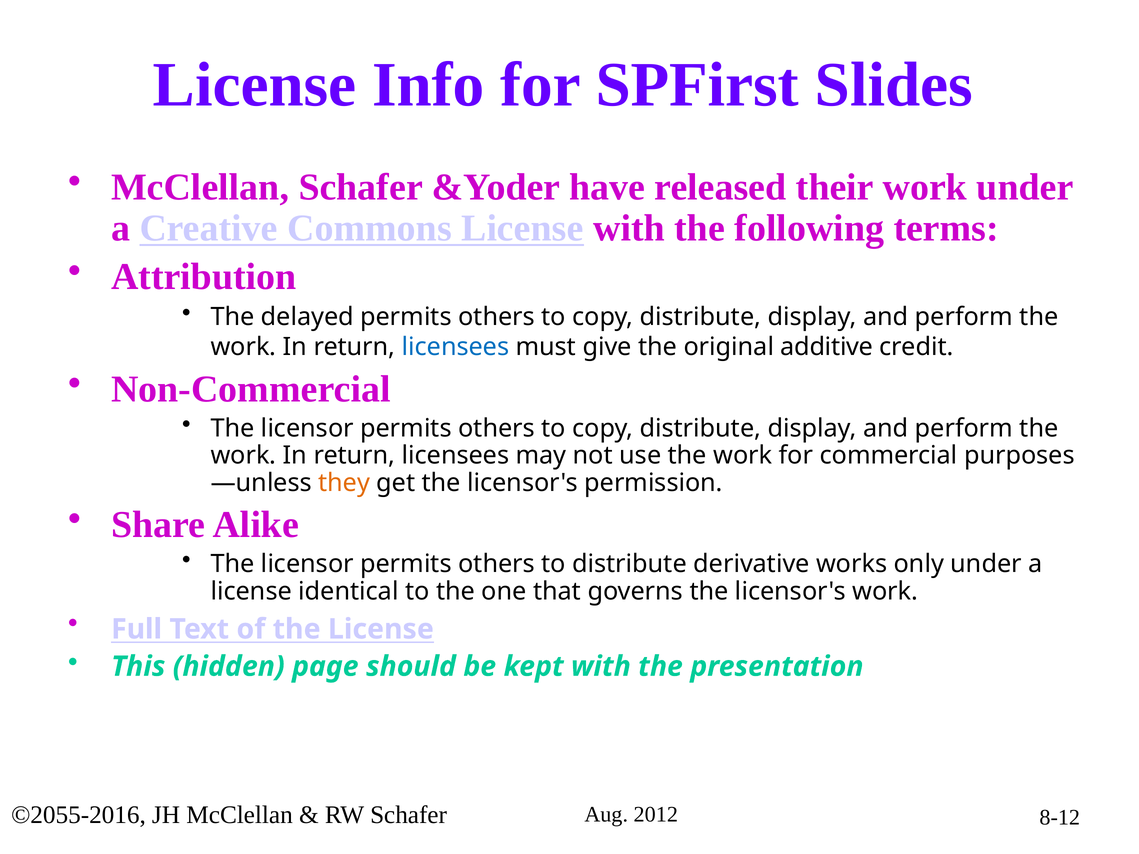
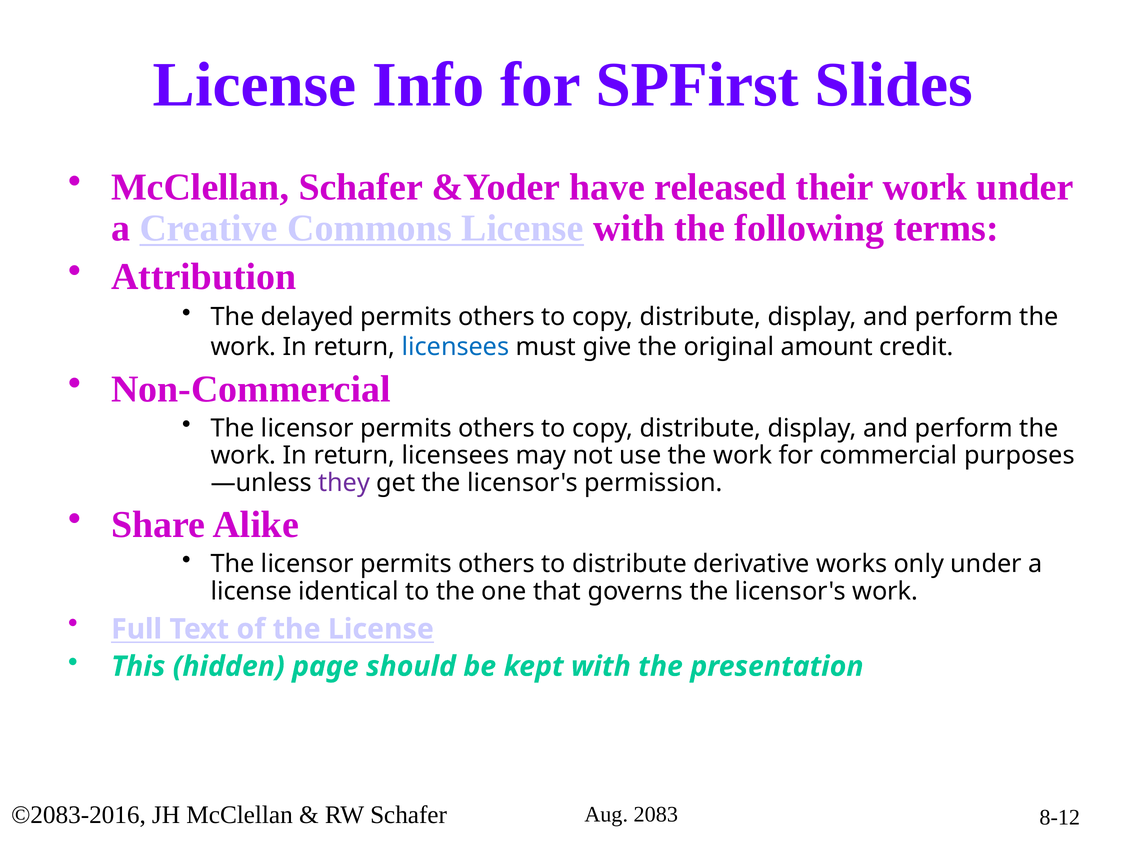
additive: additive -> amount
they colour: orange -> purple
©2055-2016: ©2055-2016 -> ©2083-2016
2012: 2012 -> 2083
